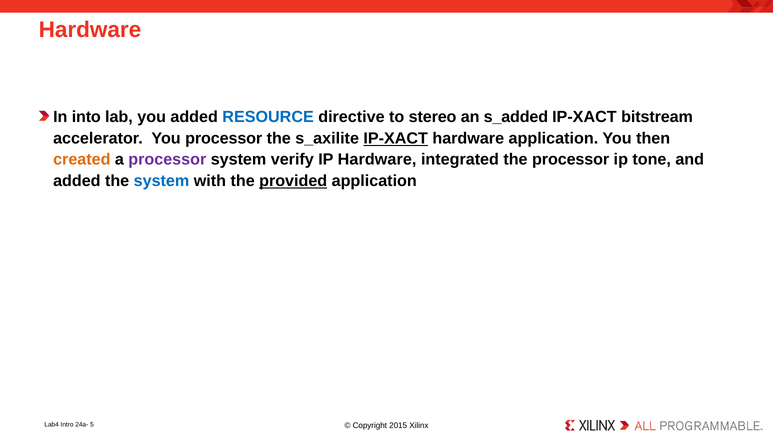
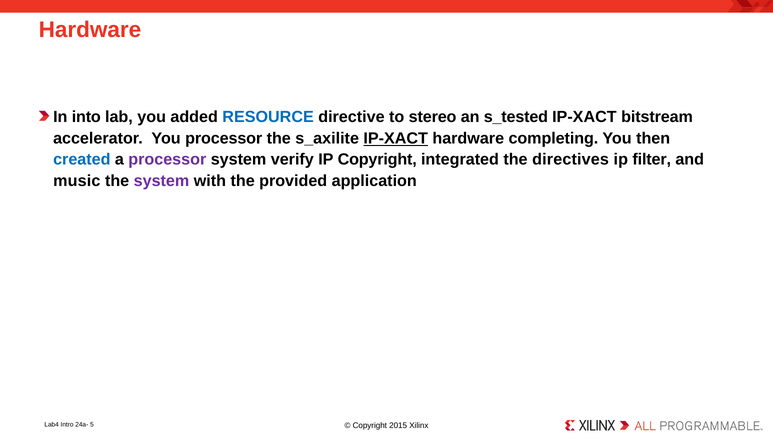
s_added: s_added -> s_tested
hardware application: application -> completing
created colour: orange -> blue
IP Hardware: Hardware -> Copyright
the processor: processor -> directives
tone: tone -> filter
added at (77, 181): added -> music
system at (162, 181) colour: blue -> purple
provided underline: present -> none
